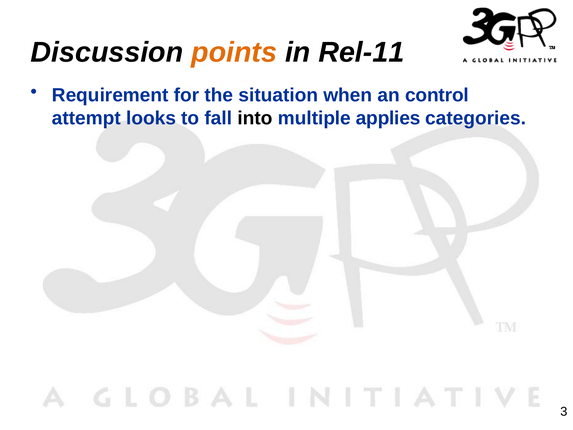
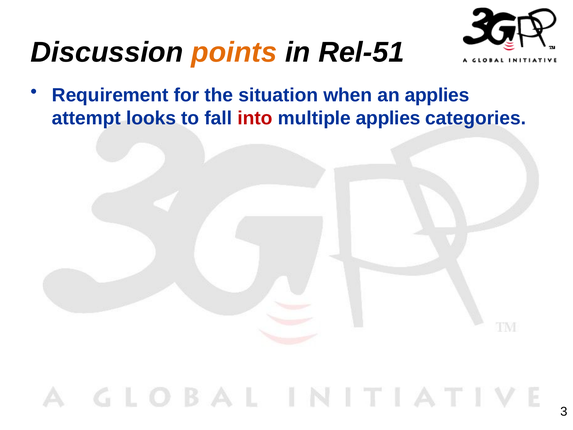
Rel-11: Rel-11 -> Rel-51
an control: control -> applies
into colour: black -> red
